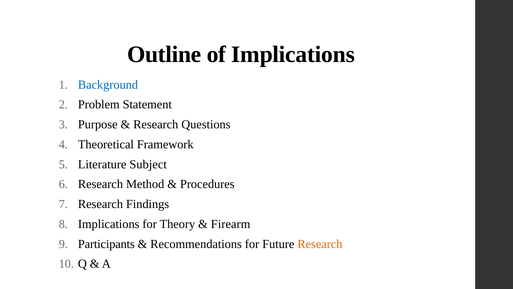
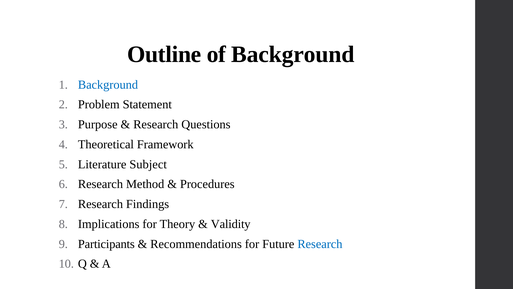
of Implications: Implications -> Background
Firearm: Firearm -> Validity
Research at (320, 244) colour: orange -> blue
